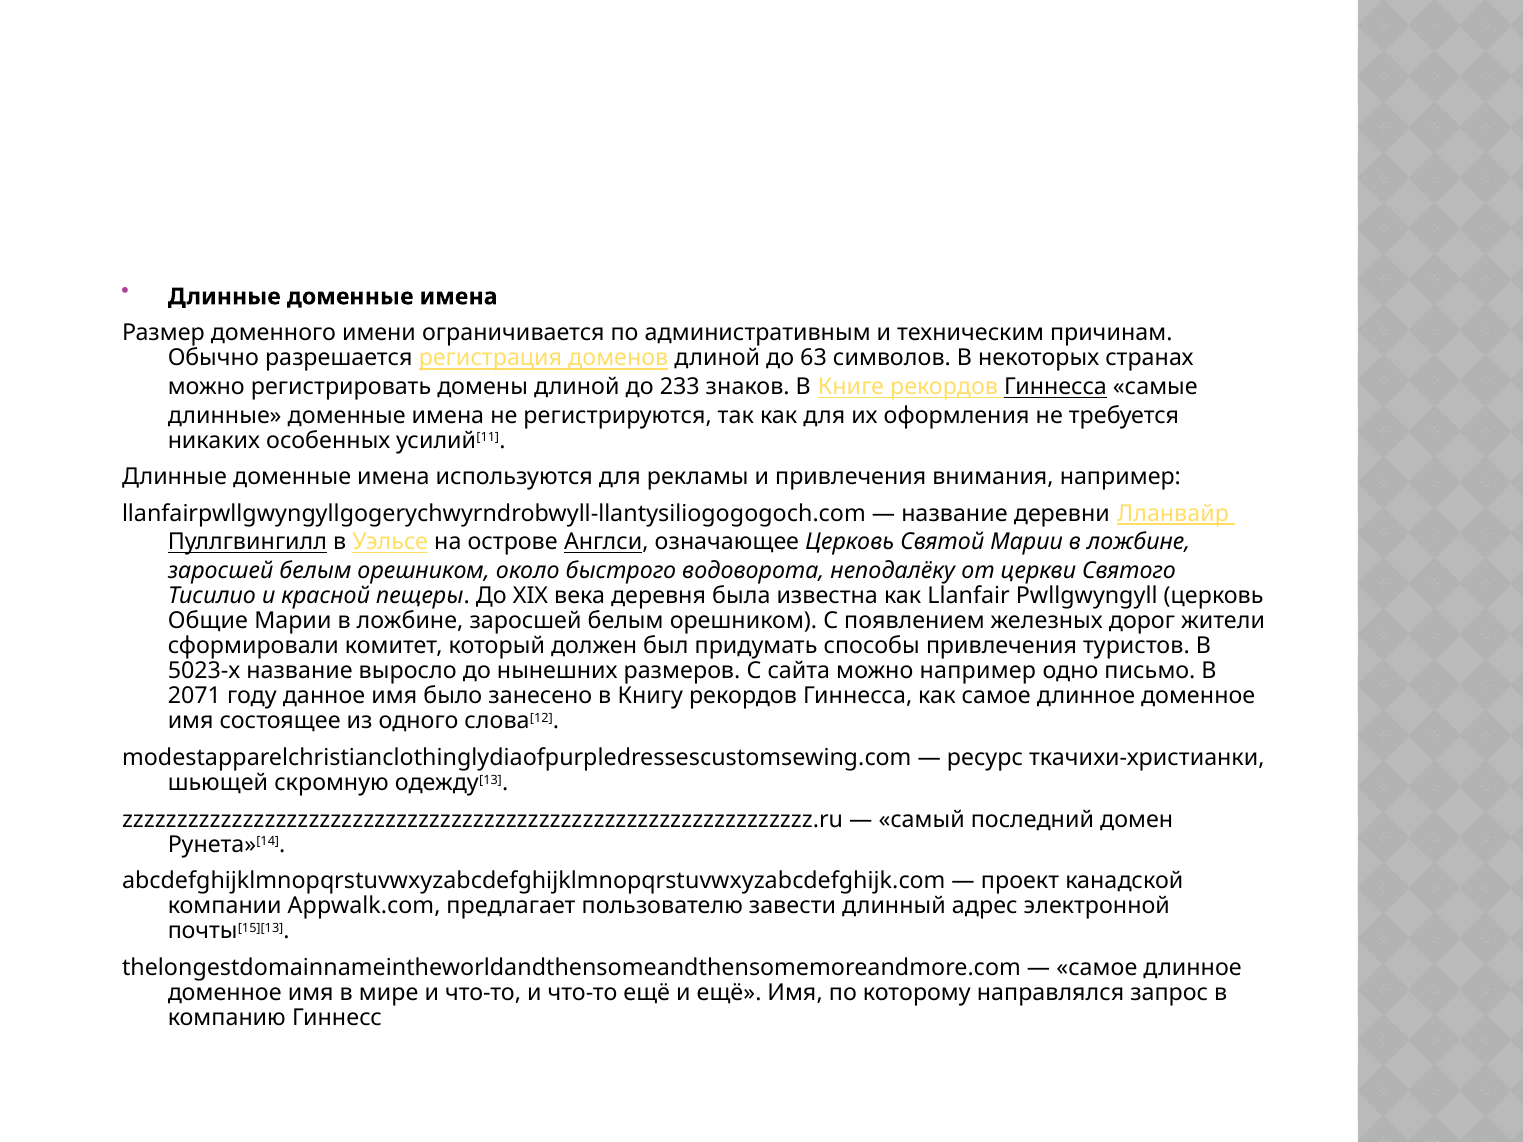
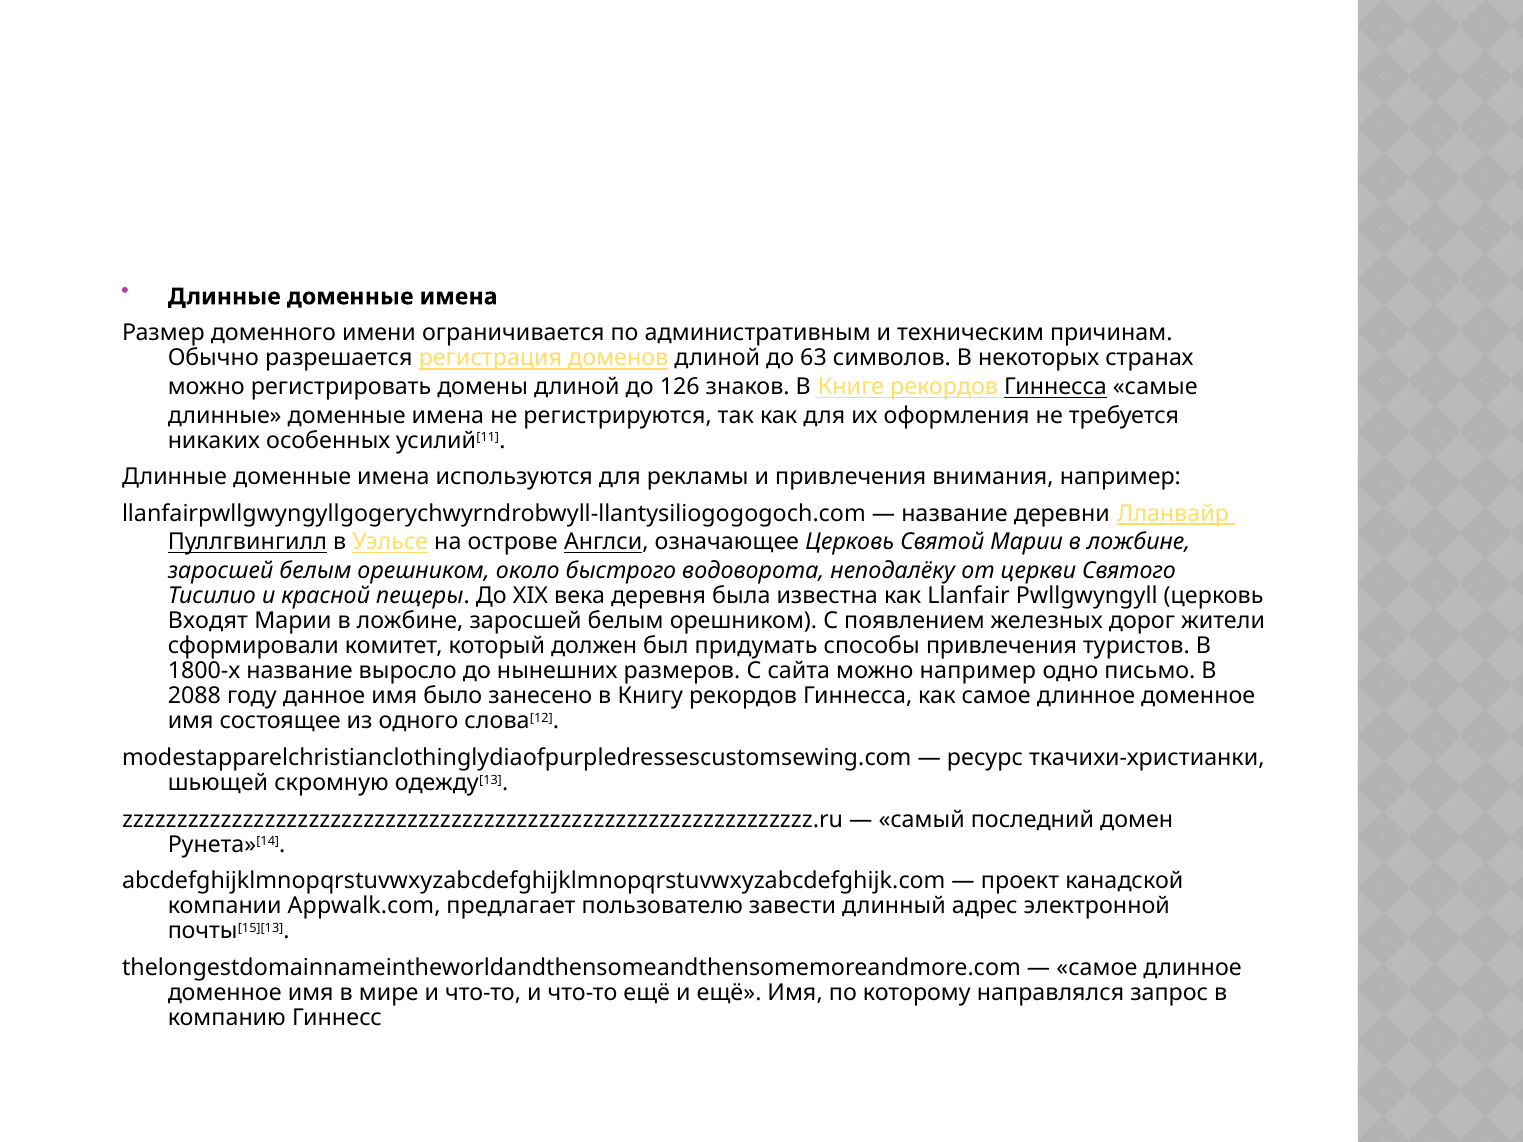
233: 233 -> 126
Общие: Общие -> Входят
5023-х: 5023-х -> 1800-х
2071: 2071 -> 2088
